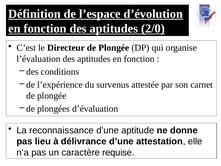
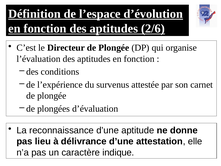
2/0: 2/0 -> 2/6
requise: requise -> indique
